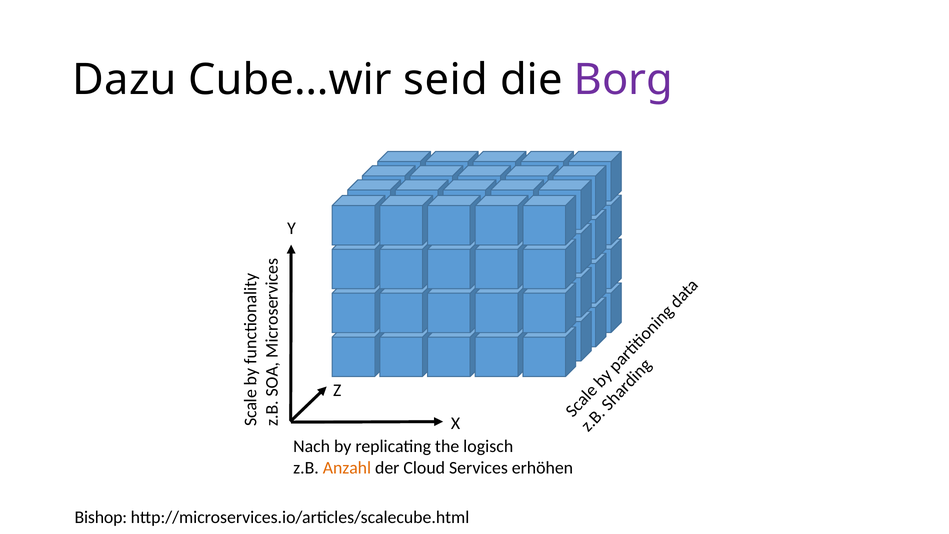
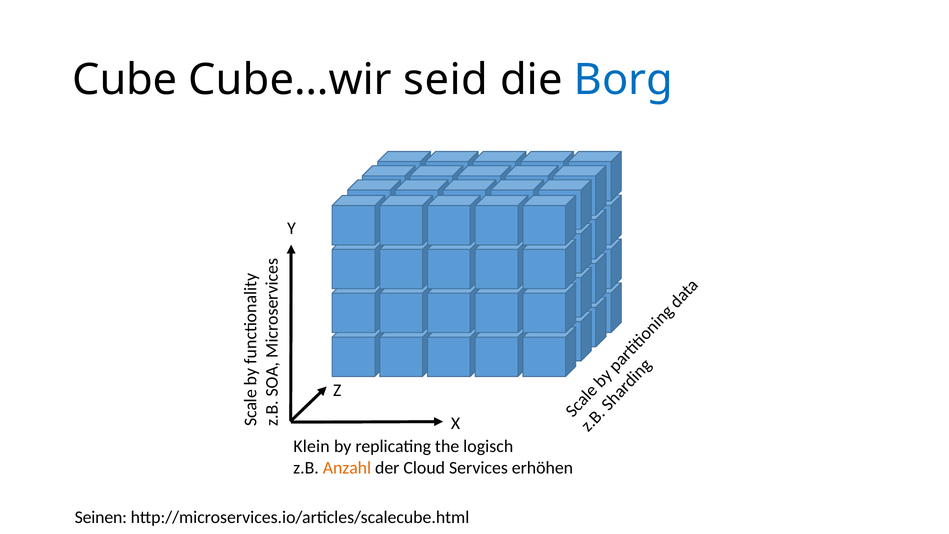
Dazu: Dazu -> Cube
Borg colour: purple -> blue
Nach: Nach -> Klein
Bishop: Bishop -> Seinen
